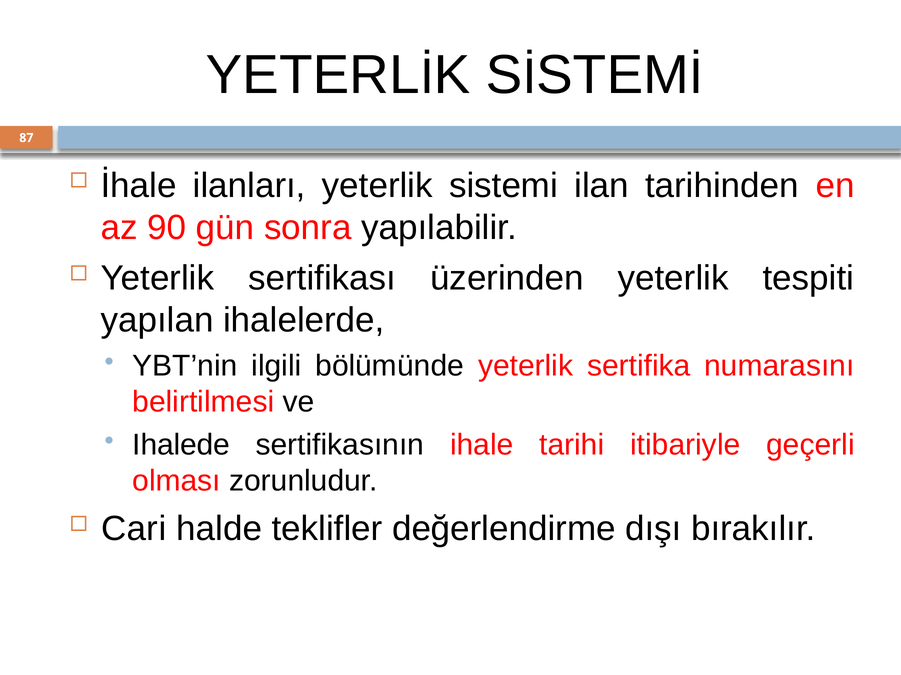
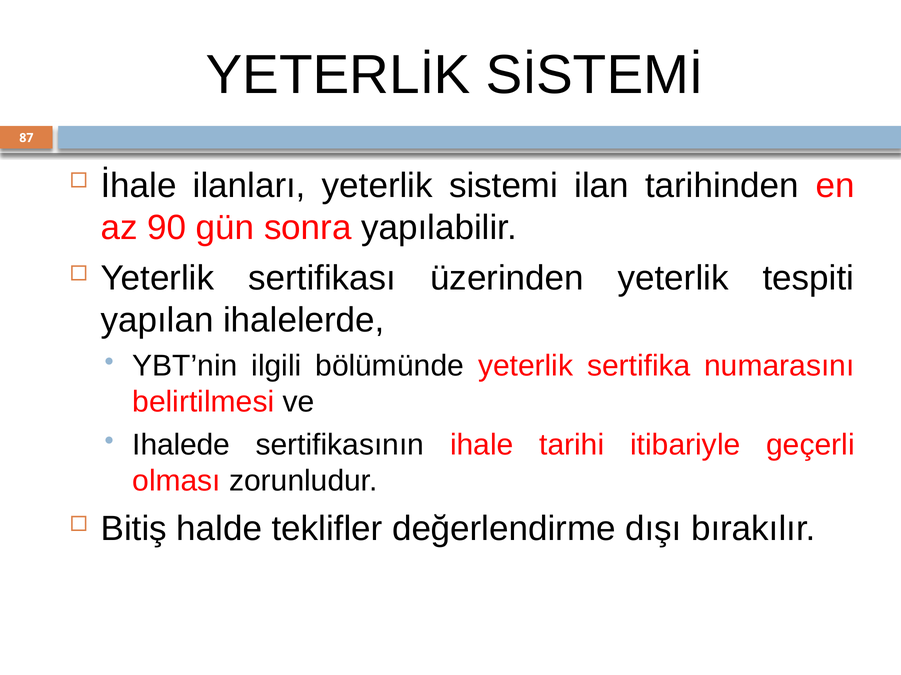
Cari: Cari -> Bitiş
